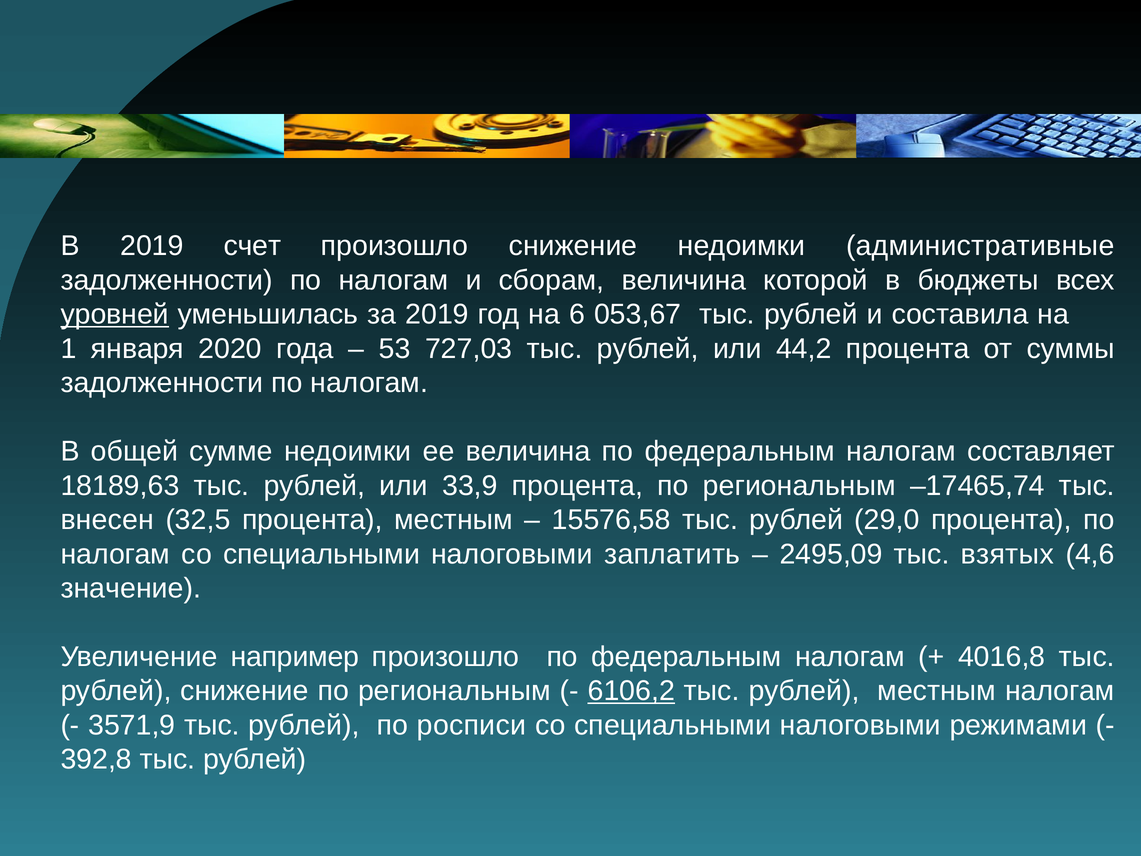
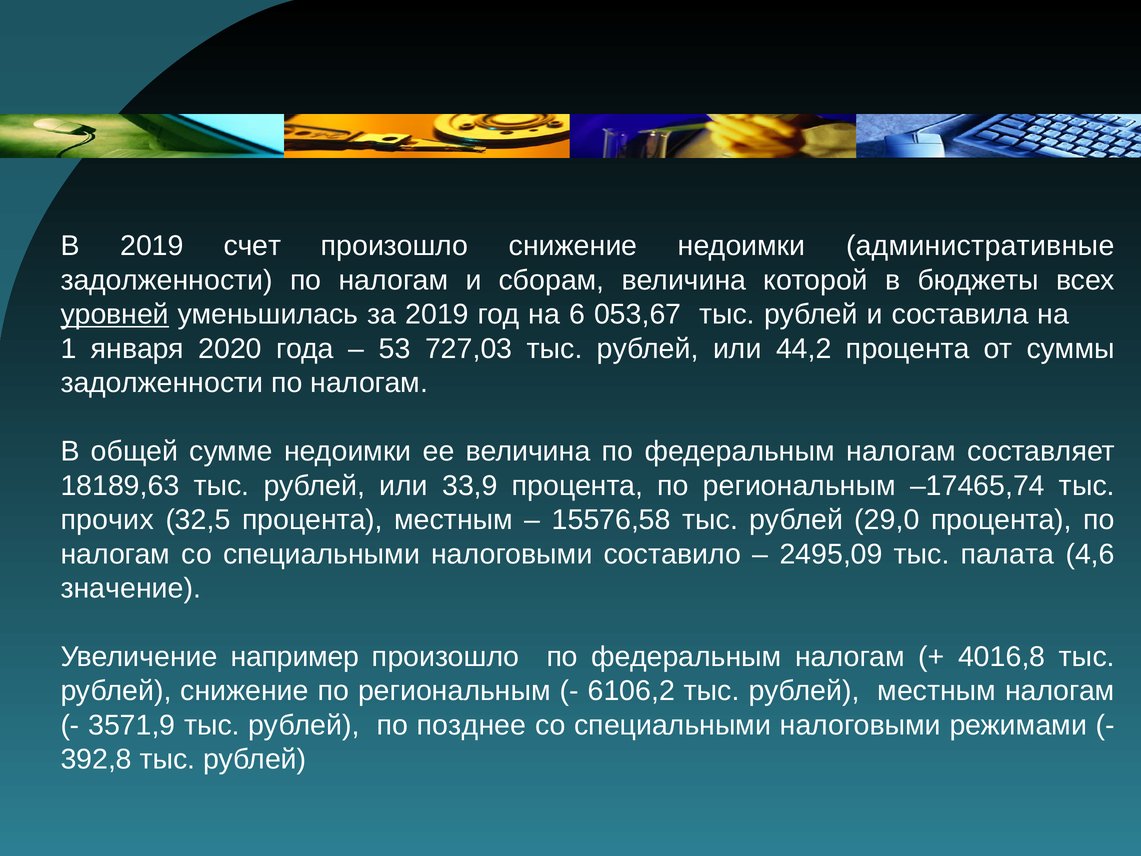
внесен: внесен -> прочих
заплатить: заплатить -> составило
взятых: взятых -> палата
6106,2 underline: present -> none
росписи: росписи -> позднее
